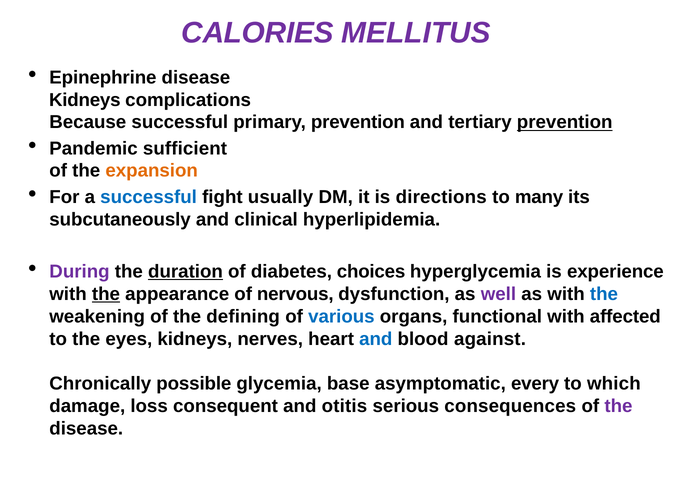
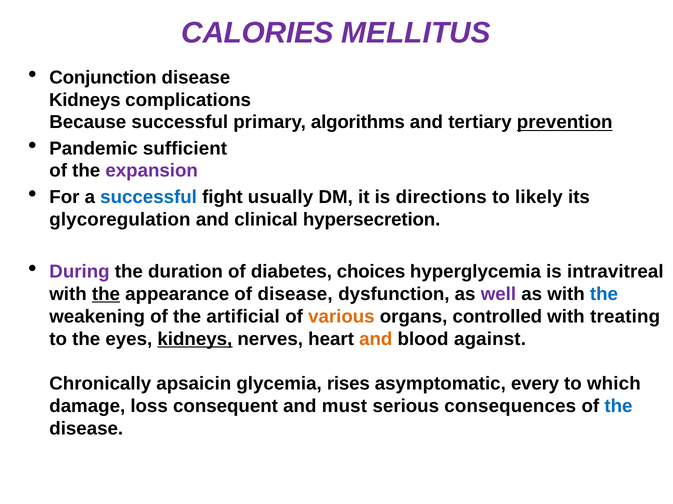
Epinephrine: Epinephrine -> Conjunction
primary prevention: prevention -> algorithms
expansion colour: orange -> purple
many: many -> likely
subcutaneously: subcutaneously -> glycoregulation
hyperlipidemia: hyperlipidemia -> hypersecretion
duration underline: present -> none
experience: experience -> intravitreal
of nervous: nervous -> disease
defining: defining -> artificial
various colour: blue -> orange
functional: functional -> controlled
affected: affected -> treating
kidneys at (195, 339) underline: none -> present
and at (376, 339) colour: blue -> orange
possible: possible -> apsaicin
base: base -> rises
otitis: otitis -> must
the at (618, 407) colour: purple -> blue
